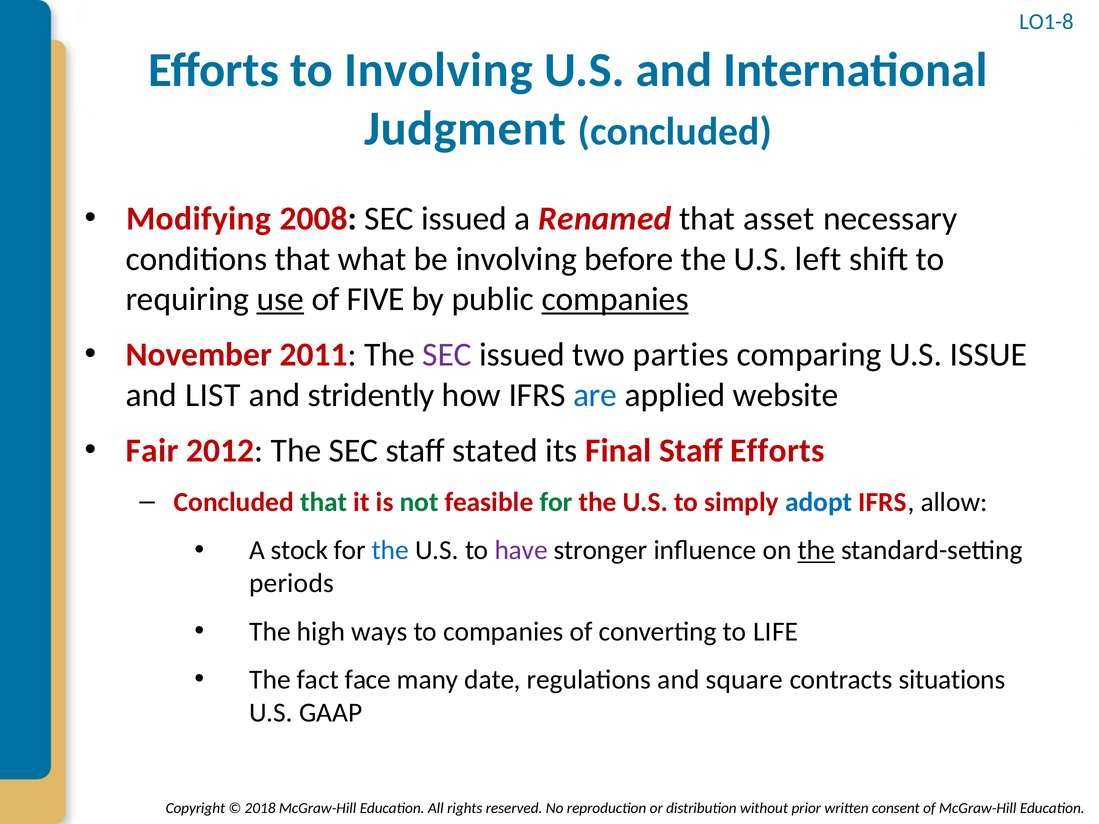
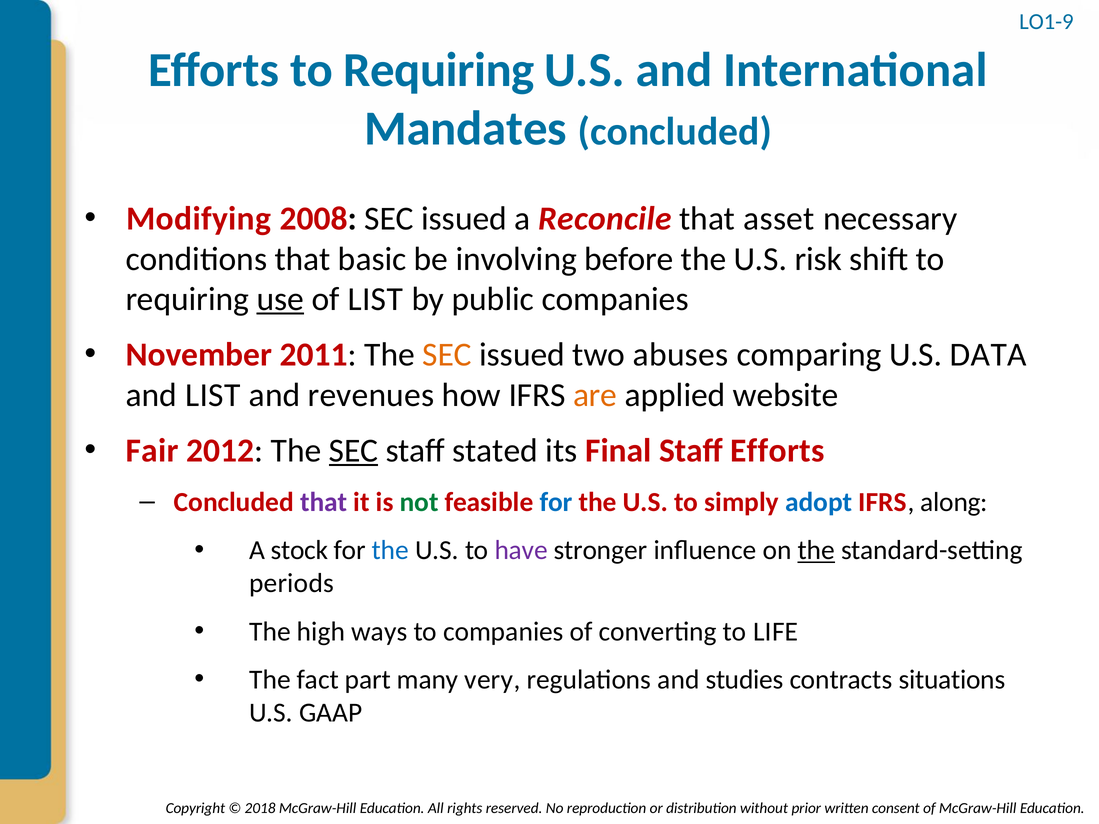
LO1-8: LO1-8 -> LO1-9
Efforts to Involving: Involving -> Requiring
Judgment: Judgment -> Mandates
Renamed: Renamed -> Reconcile
what: what -> basic
left: left -> risk
of FIVE: FIVE -> LIST
companies at (615, 299) underline: present -> none
SEC at (447, 355) colour: purple -> orange
parties: parties -> abuses
ISSUE: ISSUE -> DATA
stridently: stridently -> revenues
are colour: blue -> orange
SEC at (354, 451) underline: none -> present
that at (324, 502) colour: green -> purple
for at (556, 502) colour: green -> blue
allow: allow -> along
face: face -> part
date: date -> very
square: square -> studies
